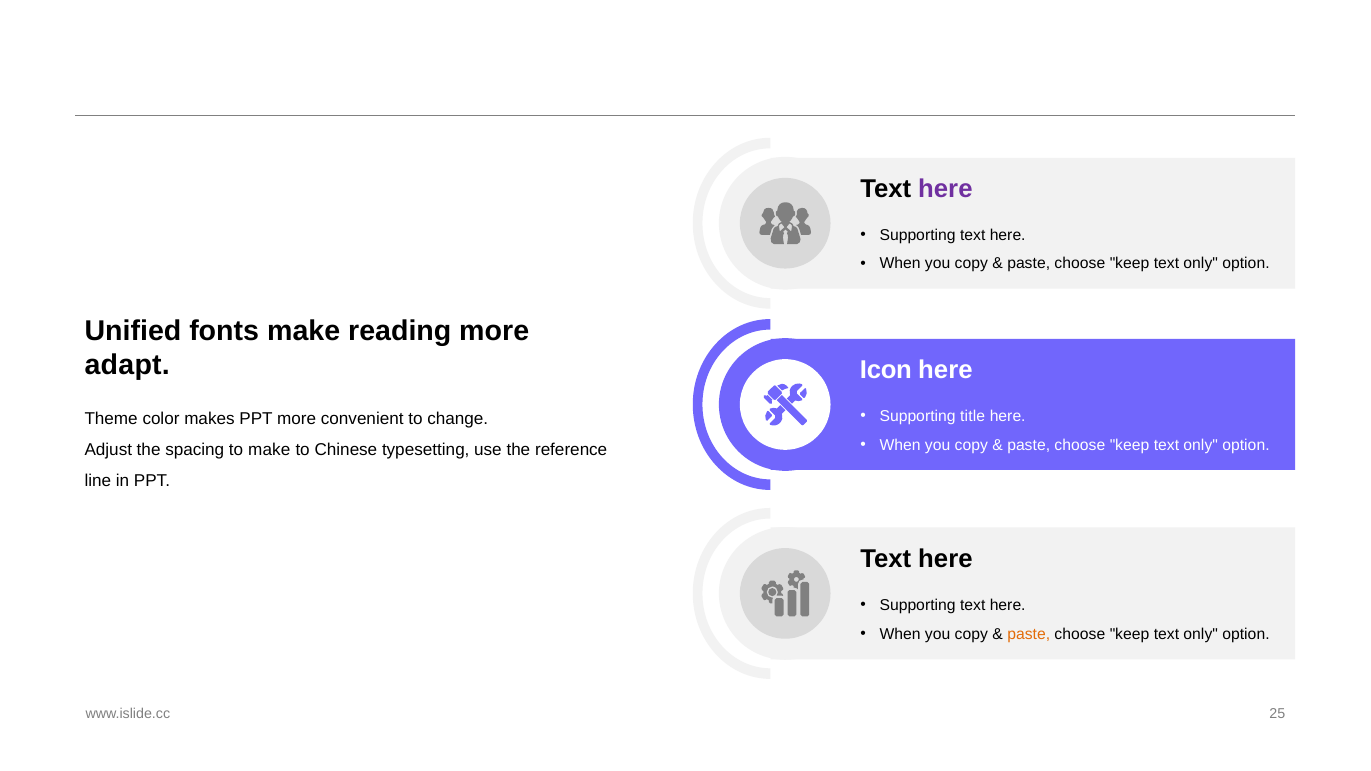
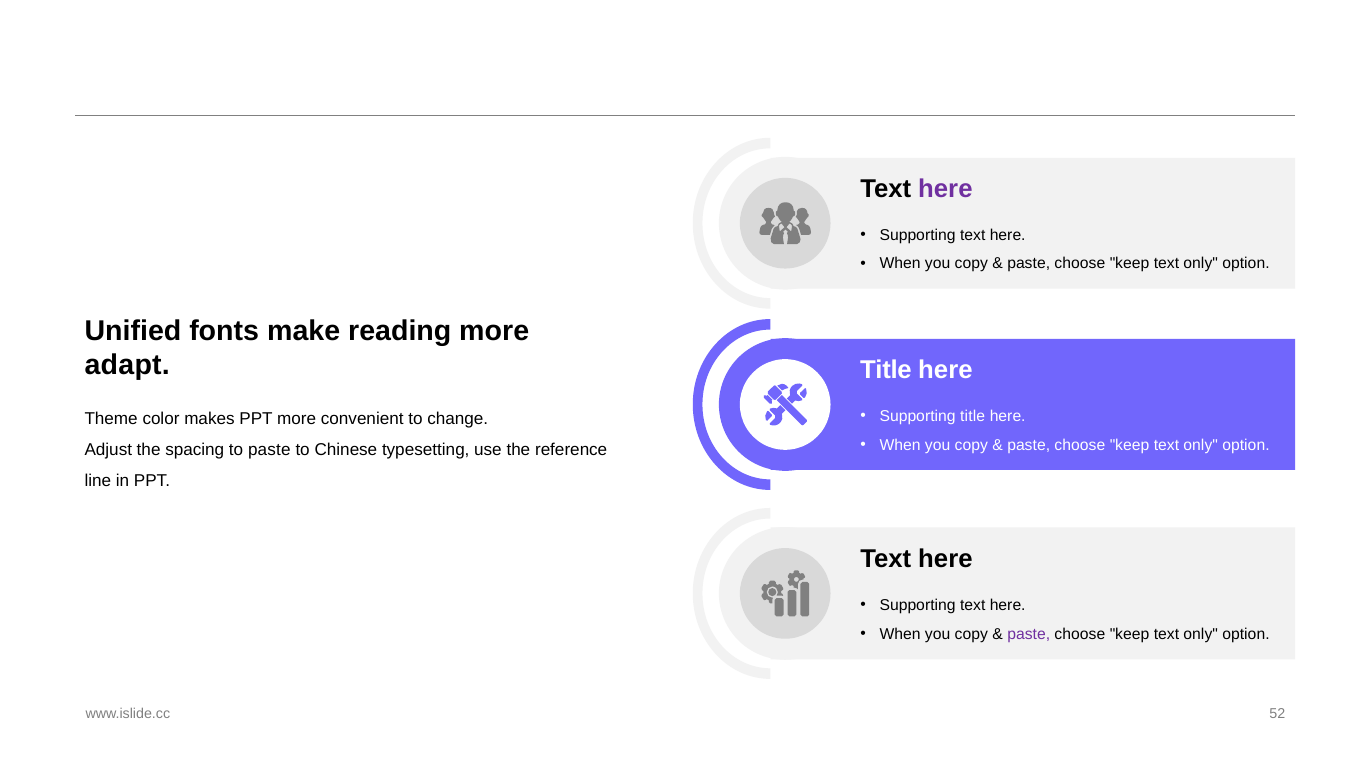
Icon at (886, 370): Icon -> Title
to make: make -> paste
paste at (1029, 634) colour: orange -> purple
25: 25 -> 52
